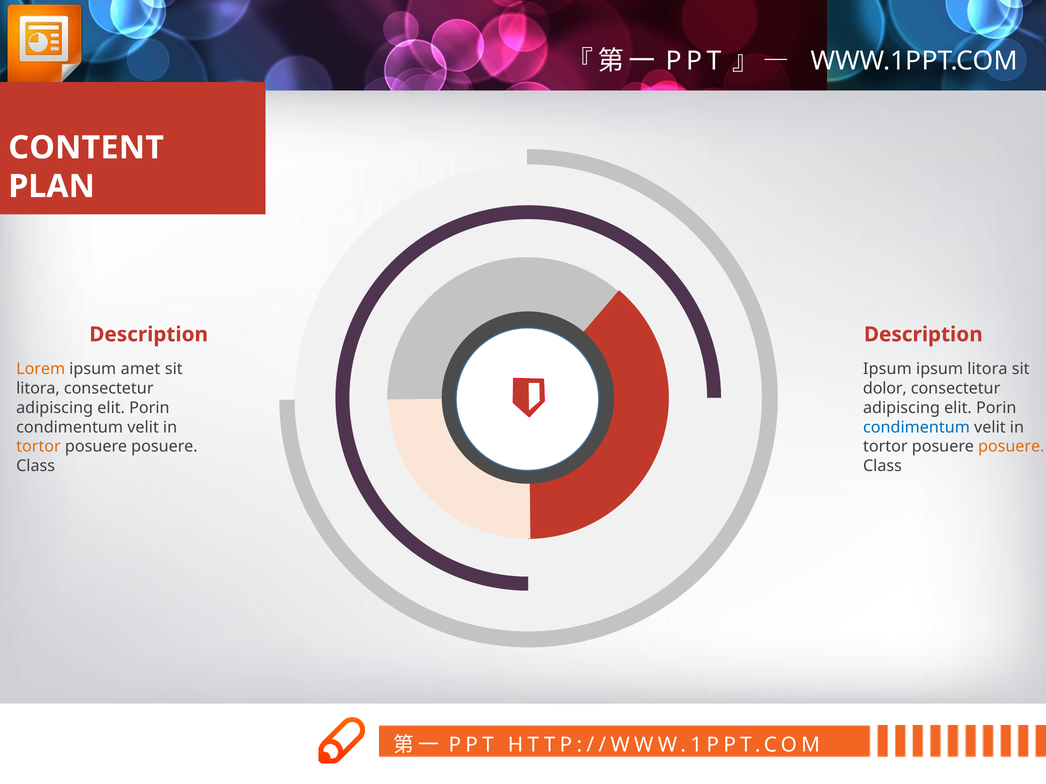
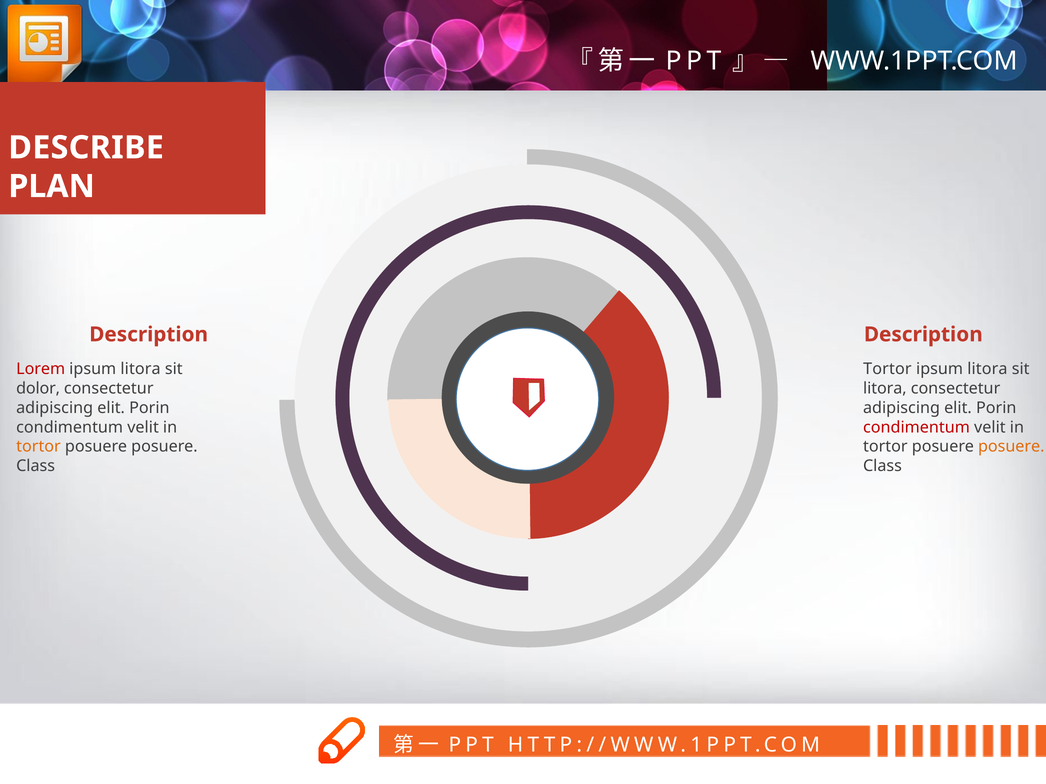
CONTENT: CONTENT -> DESCRIBE
Lorem colour: orange -> red
amet at (141, 369): amet -> litora
Ipsum at (887, 369): Ipsum -> Tortor
litora at (38, 389): litora -> dolor
dolor at (885, 389): dolor -> litora
condimentum at (916, 427) colour: blue -> red
